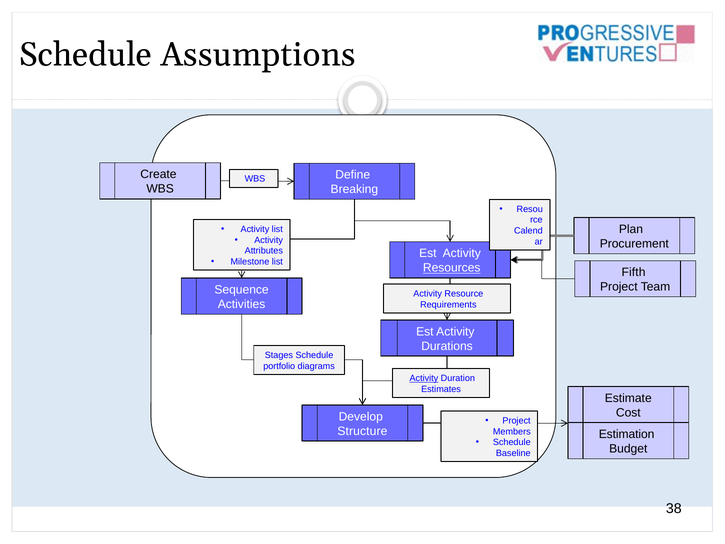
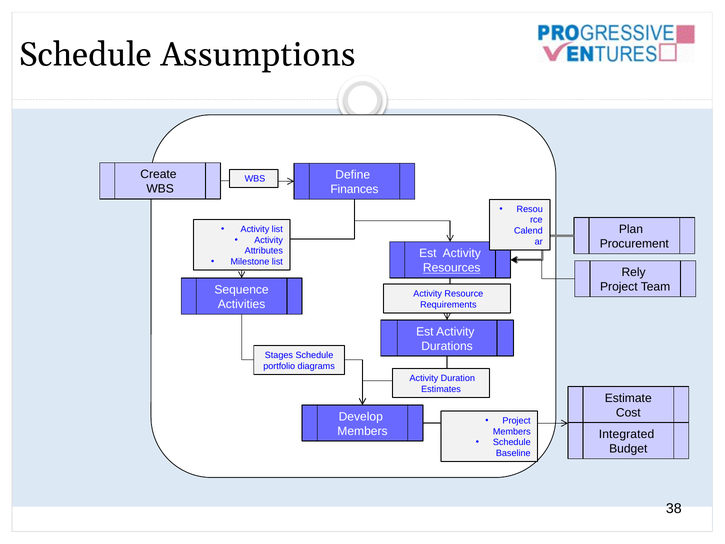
Breaking: Breaking -> Finances
Fifth: Fifth -> Rely
Activity at (424, 378) underline: present -> none
Structure at (362, 431): Structure -> Members
Estimation: Estimation -> Integrated
